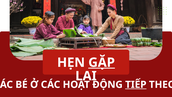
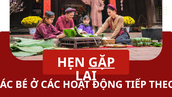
TIẾP underline: present -> none
